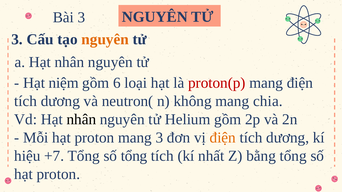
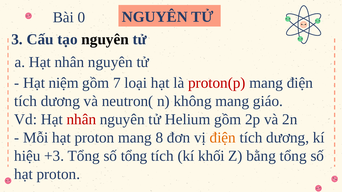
Bài 3: 3 -> 0
nguyên at (105, 39) colour: orange -> black
6: 6 -> 7
chia: chia -> giáo
nhân at (81, 120) colour: black -> red
mang 3: 3 -> 8
+7: +7 -> +3
nhất: nhất -> khối
